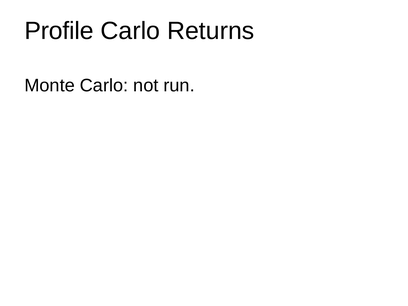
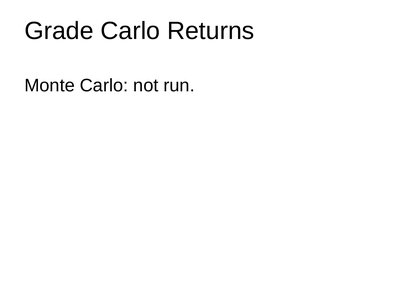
Profile: Profile -> Grade
